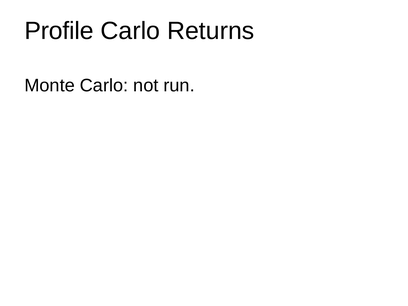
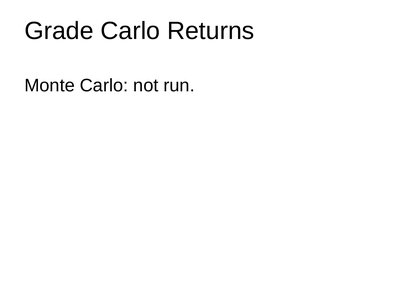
Profile: Profile -> Grade
